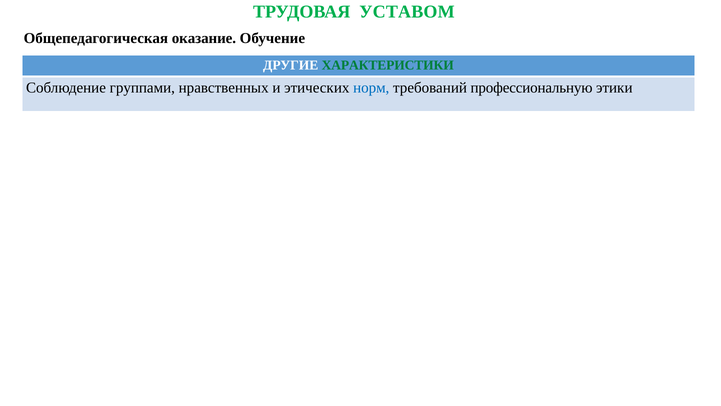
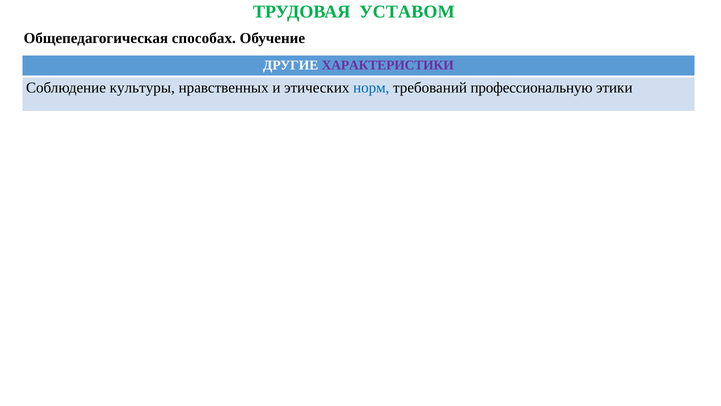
оказание: оказание -> способах
ХАРАКТЕРИСТИКИ colour: green -> purple
группами: группами -> культуры
